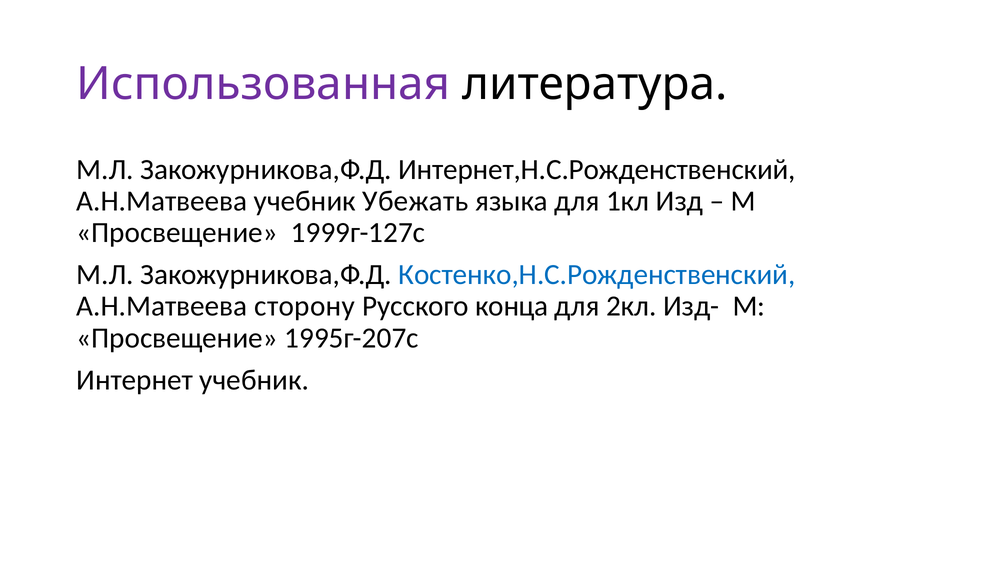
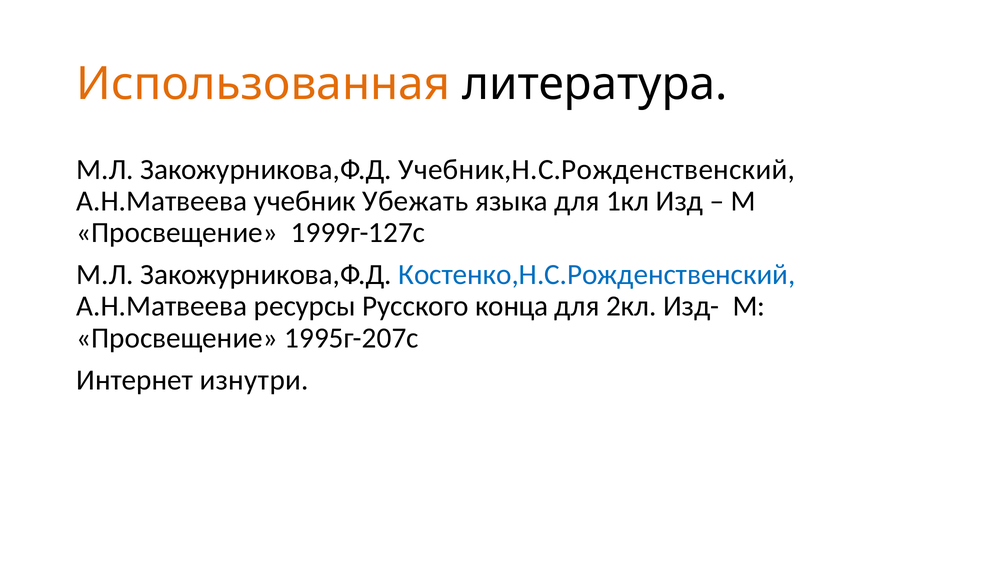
Использованная colour: purple -> orange
Интернет,Н.С.Рожденственский: Интернет,Н.С.Рожденственский -> Учебник,Н.С.Рожденственский
сторону: сторону -> ресурсы
Интернет учебник: учебник -> изнутри
